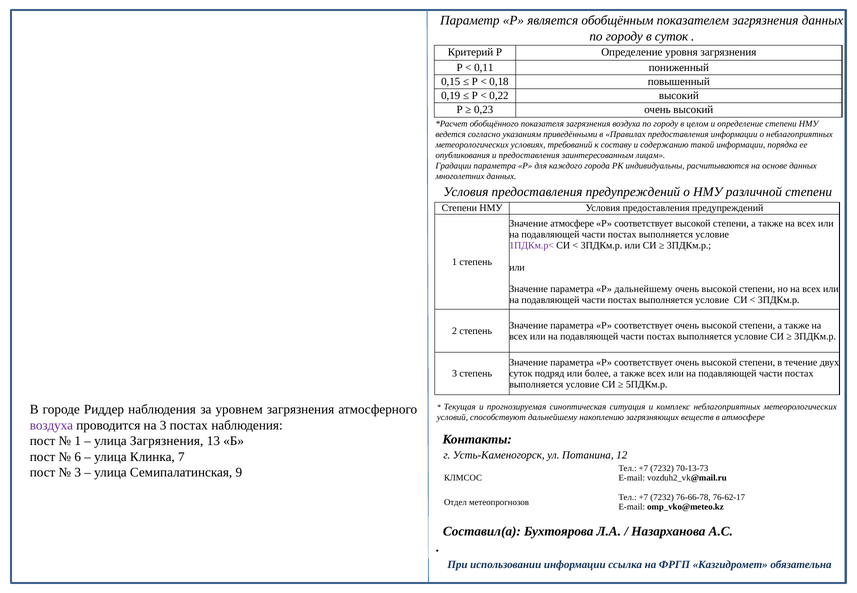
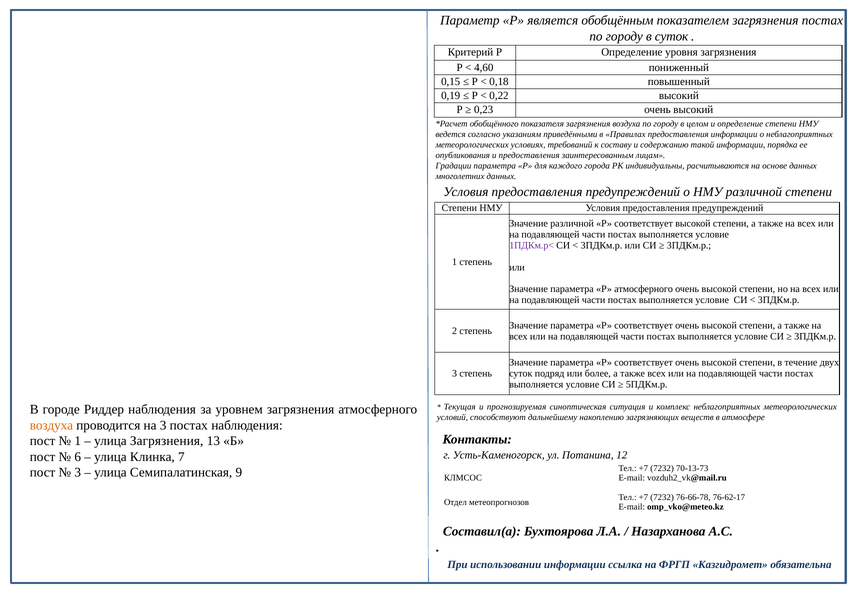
загрязнения данных: данных -> постах
0,11: 0,11 -> 4,60
Значение атмосфере: атмосфере -> различной
Р дальнейшему: дальнейшему -> атмосферного
воздуха at (51, 425) colour: purple -> orange
